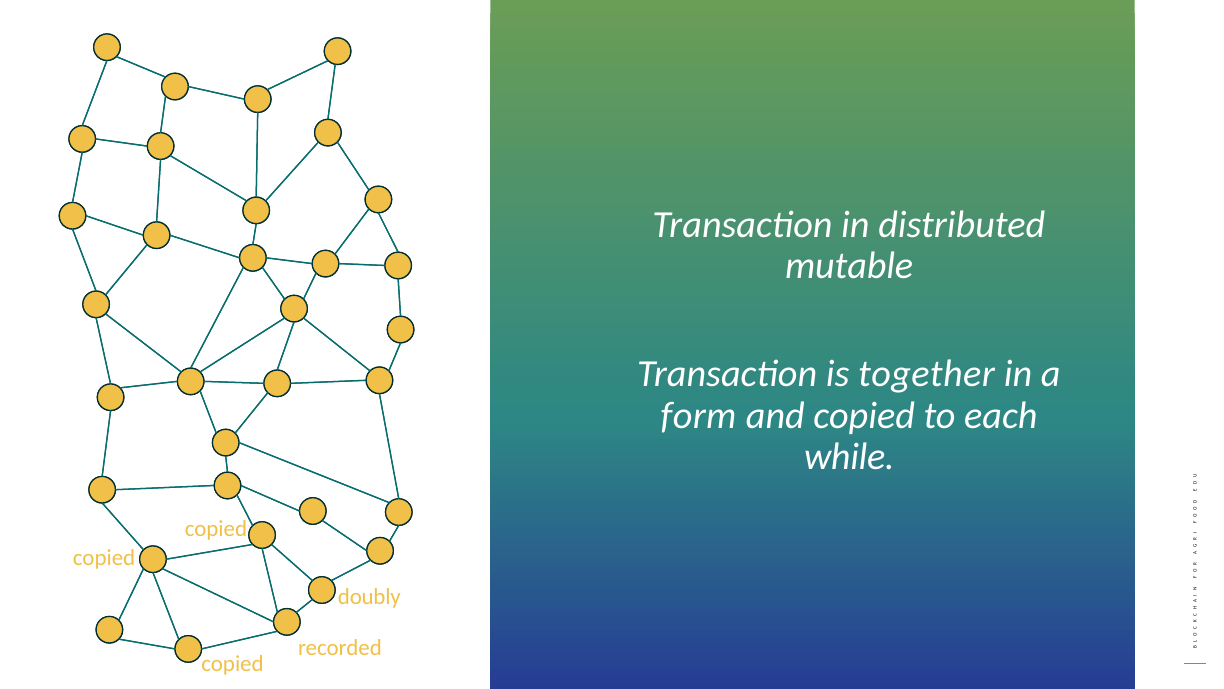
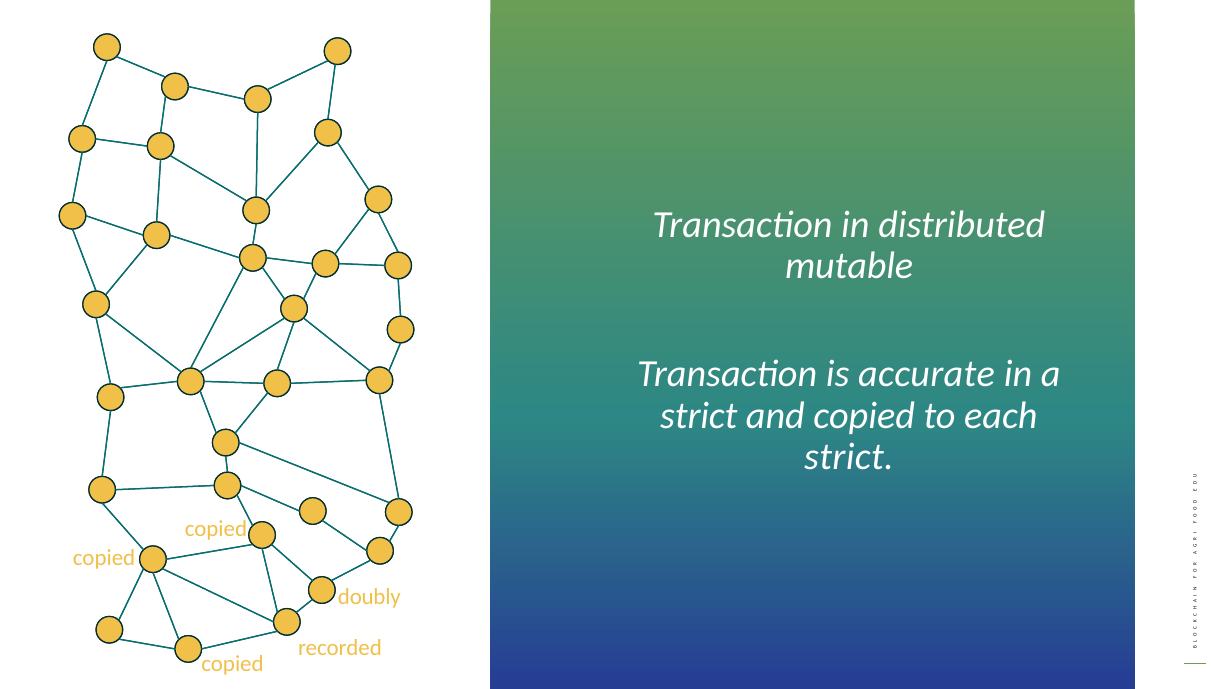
together: together -> accurate
form at (699, 415): form -> strict
while at (849, 457): while -> strict
